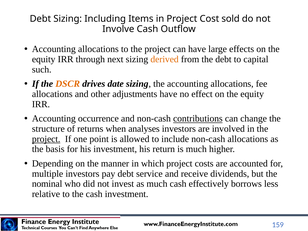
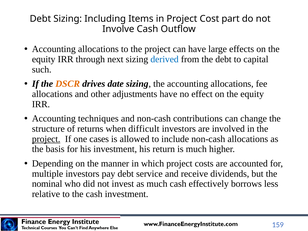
sold: sold -> part
derived colour: orange -> blue
occurrence: occurrence -> techniques
contributions underline: present -> none
analyses: analyses -> difficult
point: point -> cases
